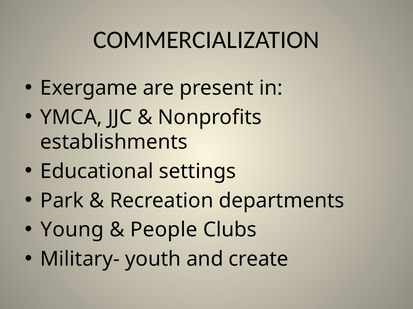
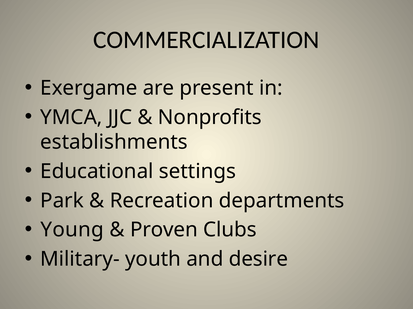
People: People -> Proven
create: create -> desire
